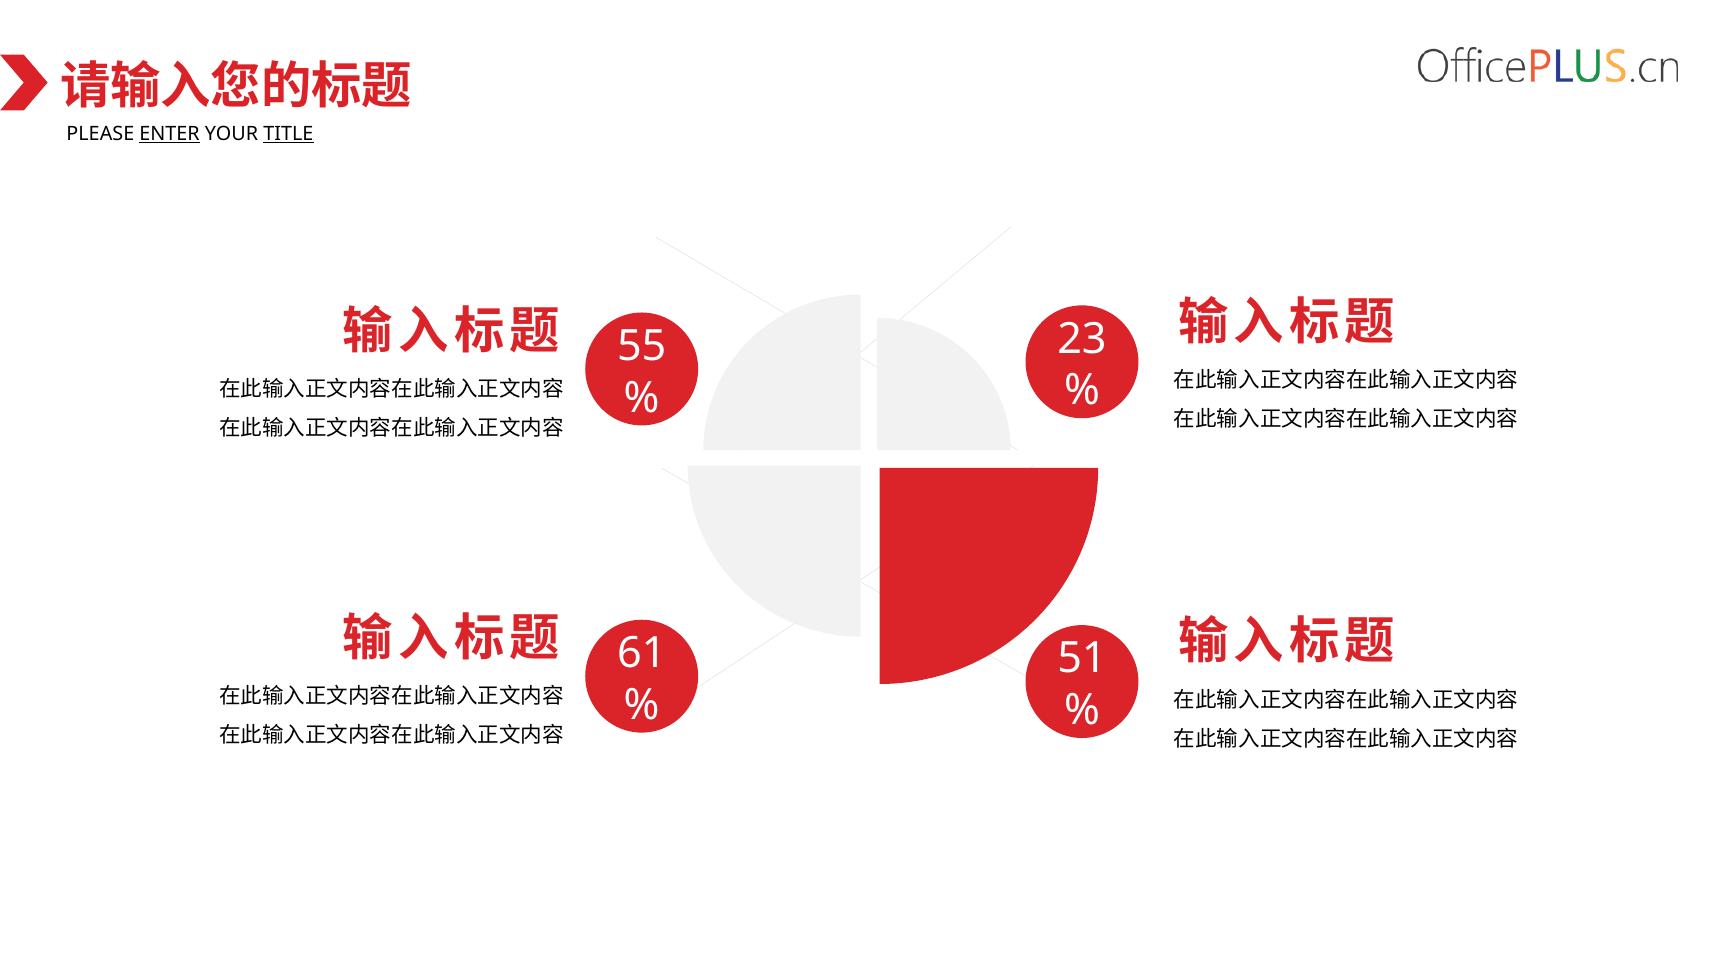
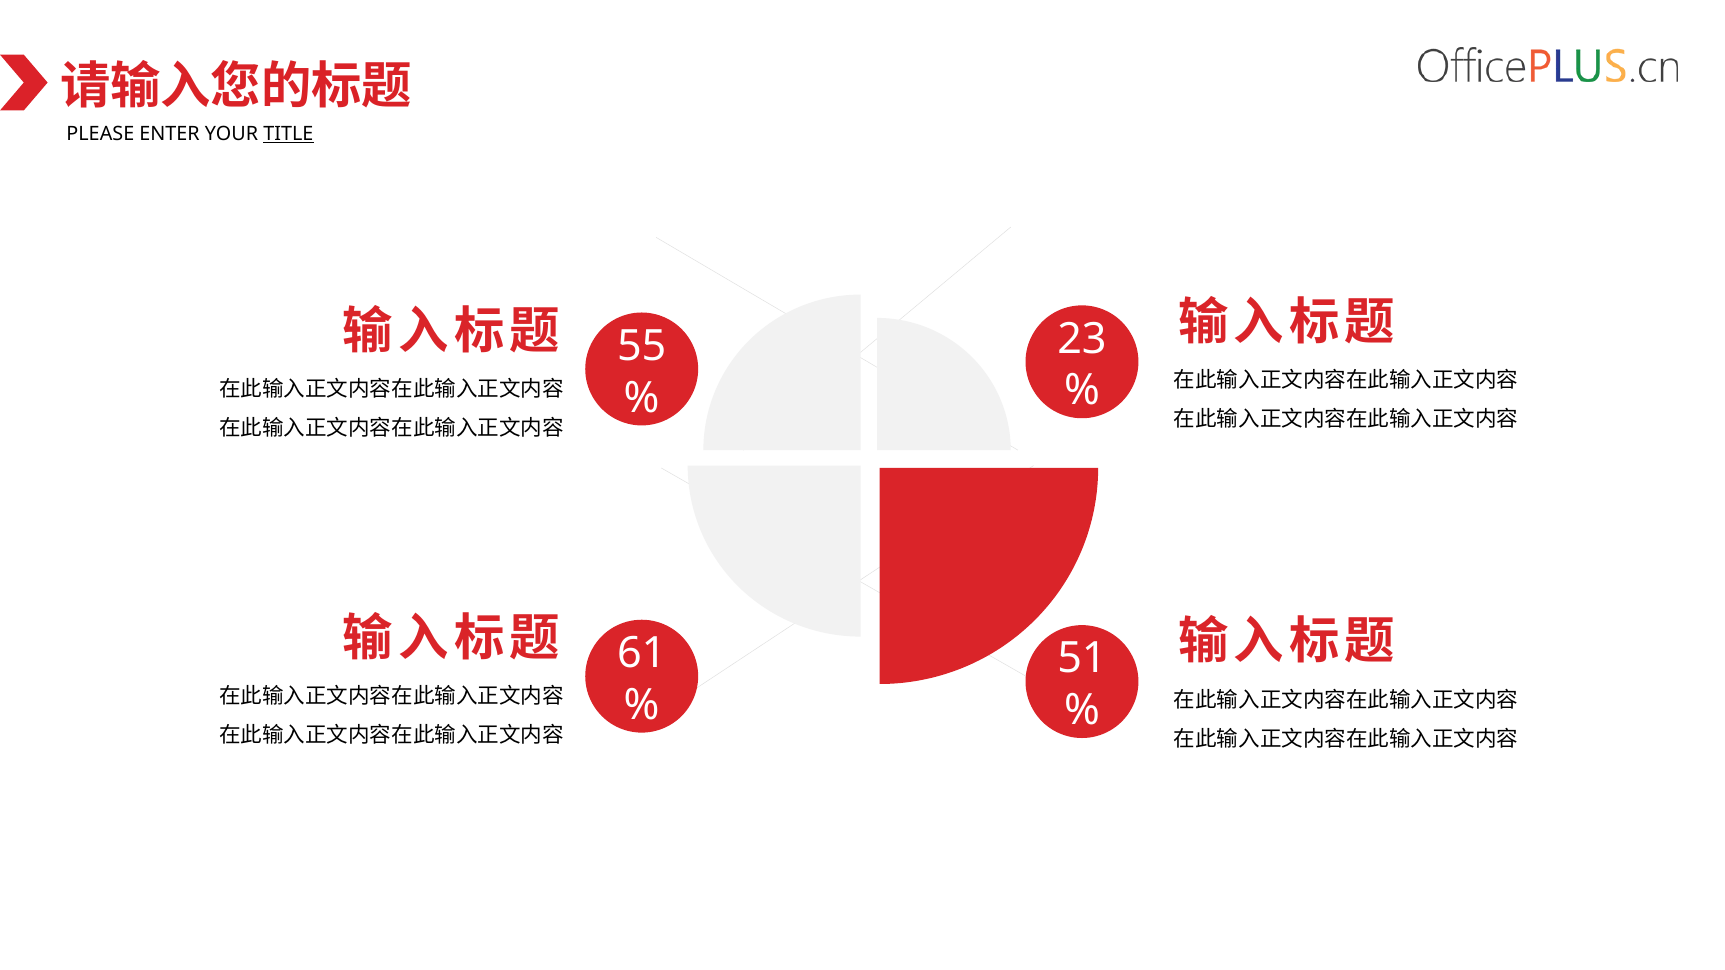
ENTER underline: present -> none
